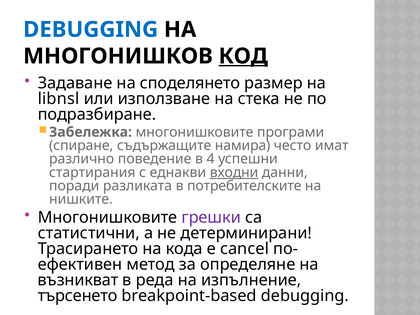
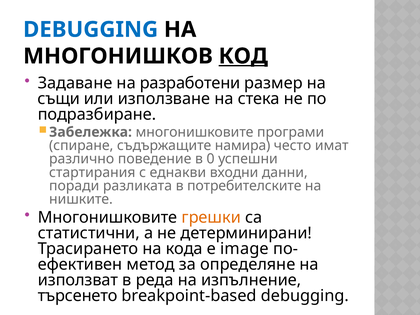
споделянето: споделянето -> разработени
libnsl: libnsl -> същи
4: 4 -> 0
входни underline: present -> none
грешки colour: purple -> orange
cancel: cancel -> image
възникват: възникват -> използват
